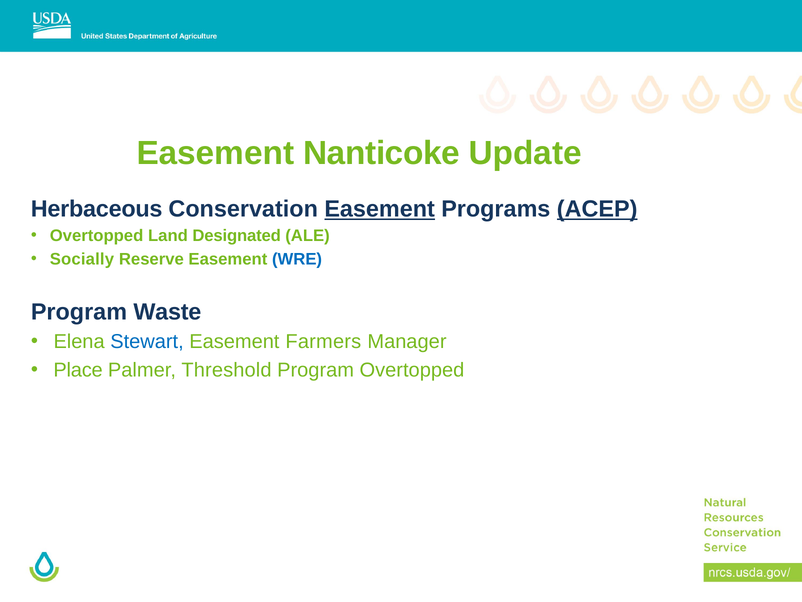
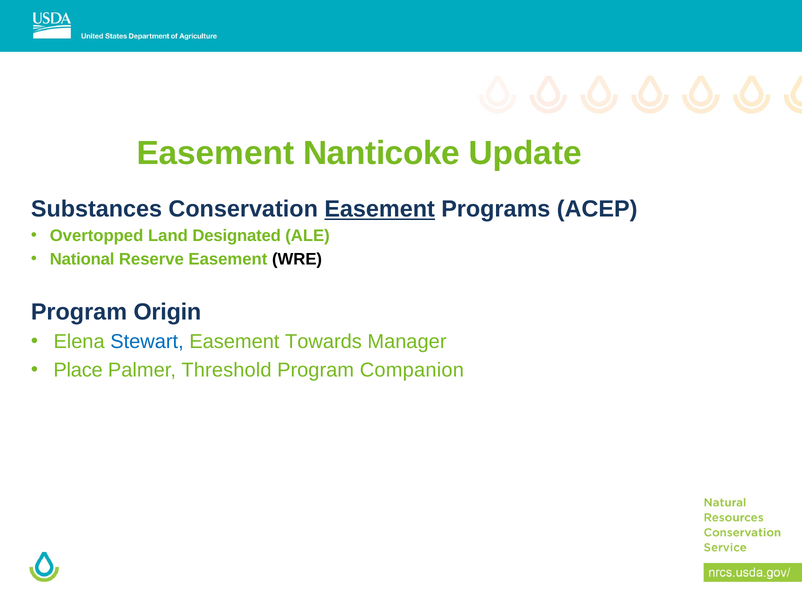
Herbaceous: Herbaceous -> Substances
ACEP underline: present -> none
Socially: Socially -> National
WRE colour: blue -> black
Waste: Waste -> Origin
Farmers: Farmers -> Towards
Program Overtopped: Overtopped -> Companion
